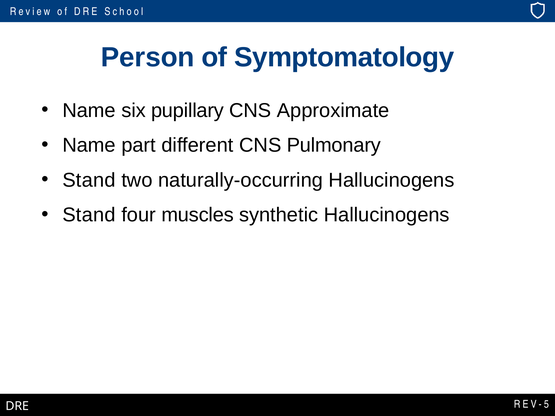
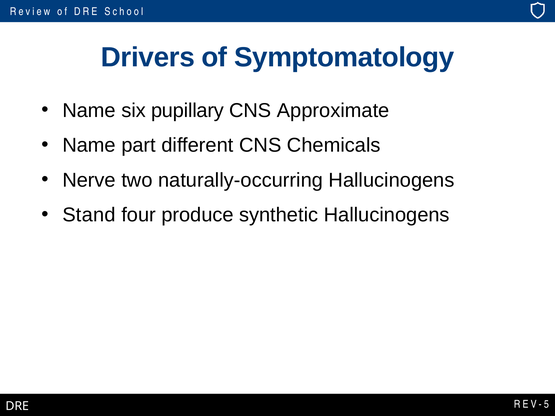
Person: Person -> Drivers
Pulmonary: Pulmonary -> Chemicals
Stand at (89, 180): Stand -> Nerve
muscles: muscles -> produce
